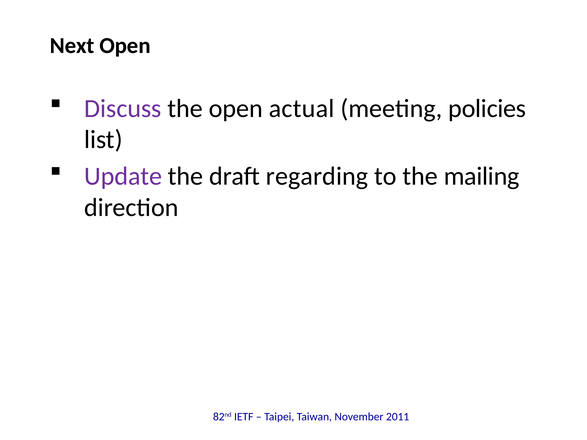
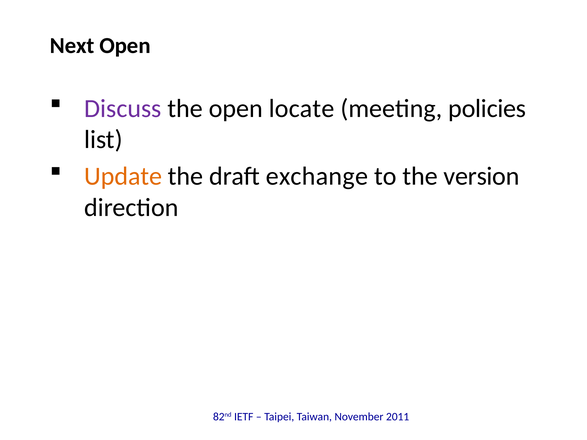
actual: actual -> locate
Update colour: purple -> orange
regarding: regarding -> exchange
mailing: mailing -> version
